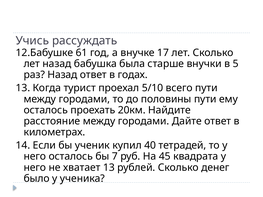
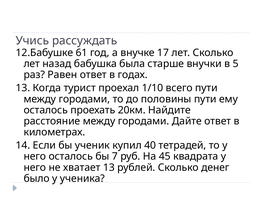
раз Назад: Назад -> Равен
5/10: 5/10 -> 1/10
